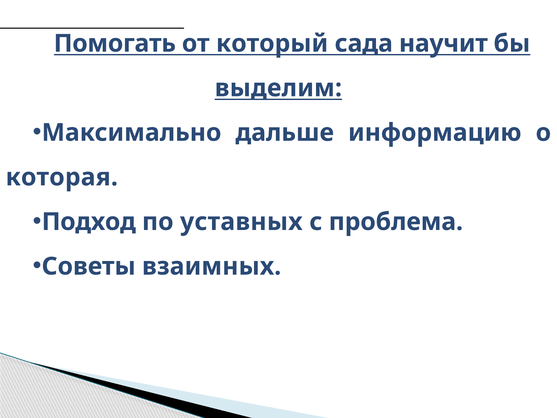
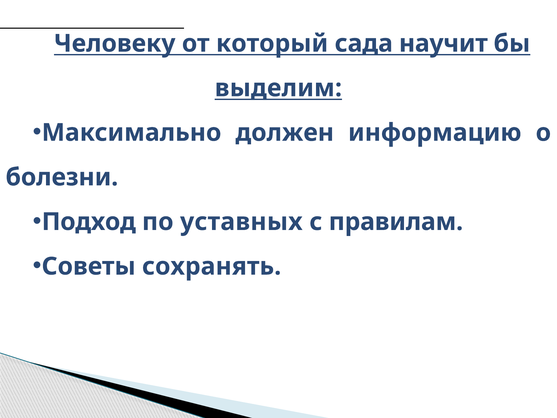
Помогать: Помогать -> Человеку
дальше: дальше -> должен
которая: которая -> болезни
проблема: проблема -> правилам
взаимных: взаимных -> сохранять
